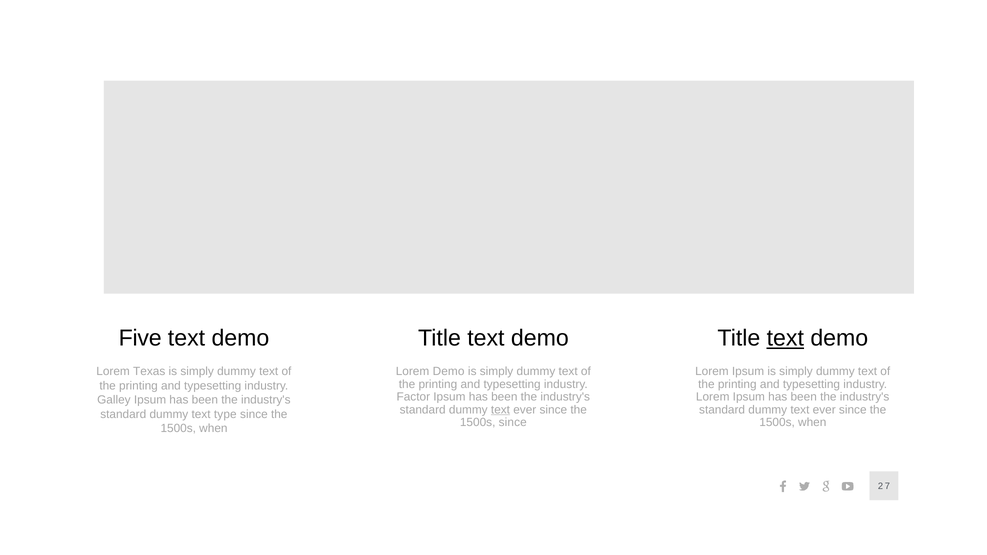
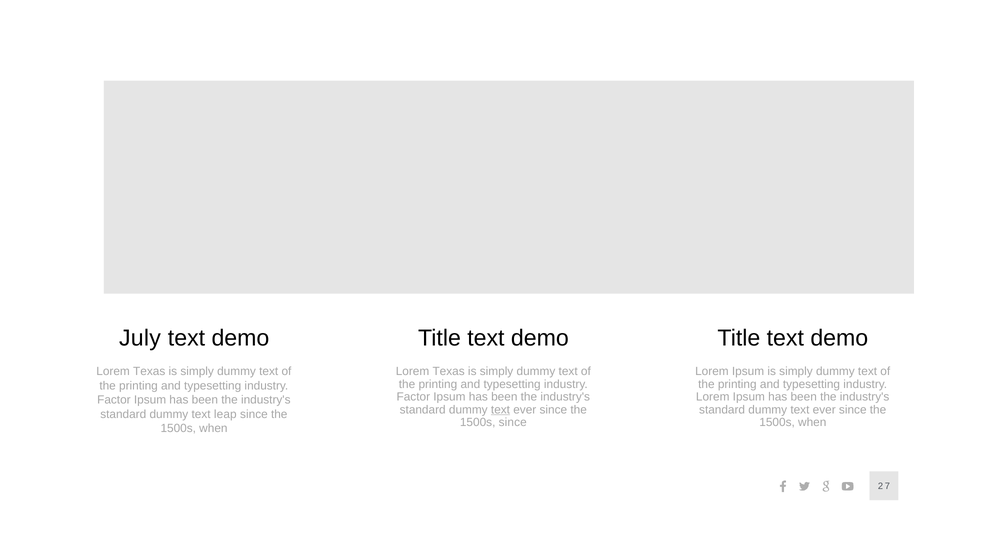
Five: Five -> July
text at (785, 338) underline: present -> none
Demo at (449, 372): Demo -> Texas
Galley at (114, 400): Galley -> Factor
type: type -> leap
